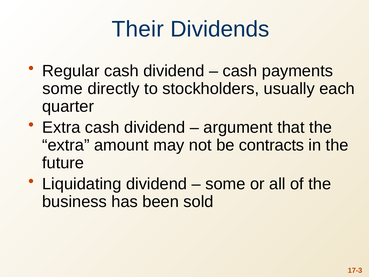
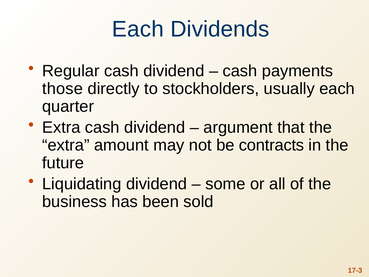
Their at (138, 29): Their -> Each
some at (63, 89): some -> those
